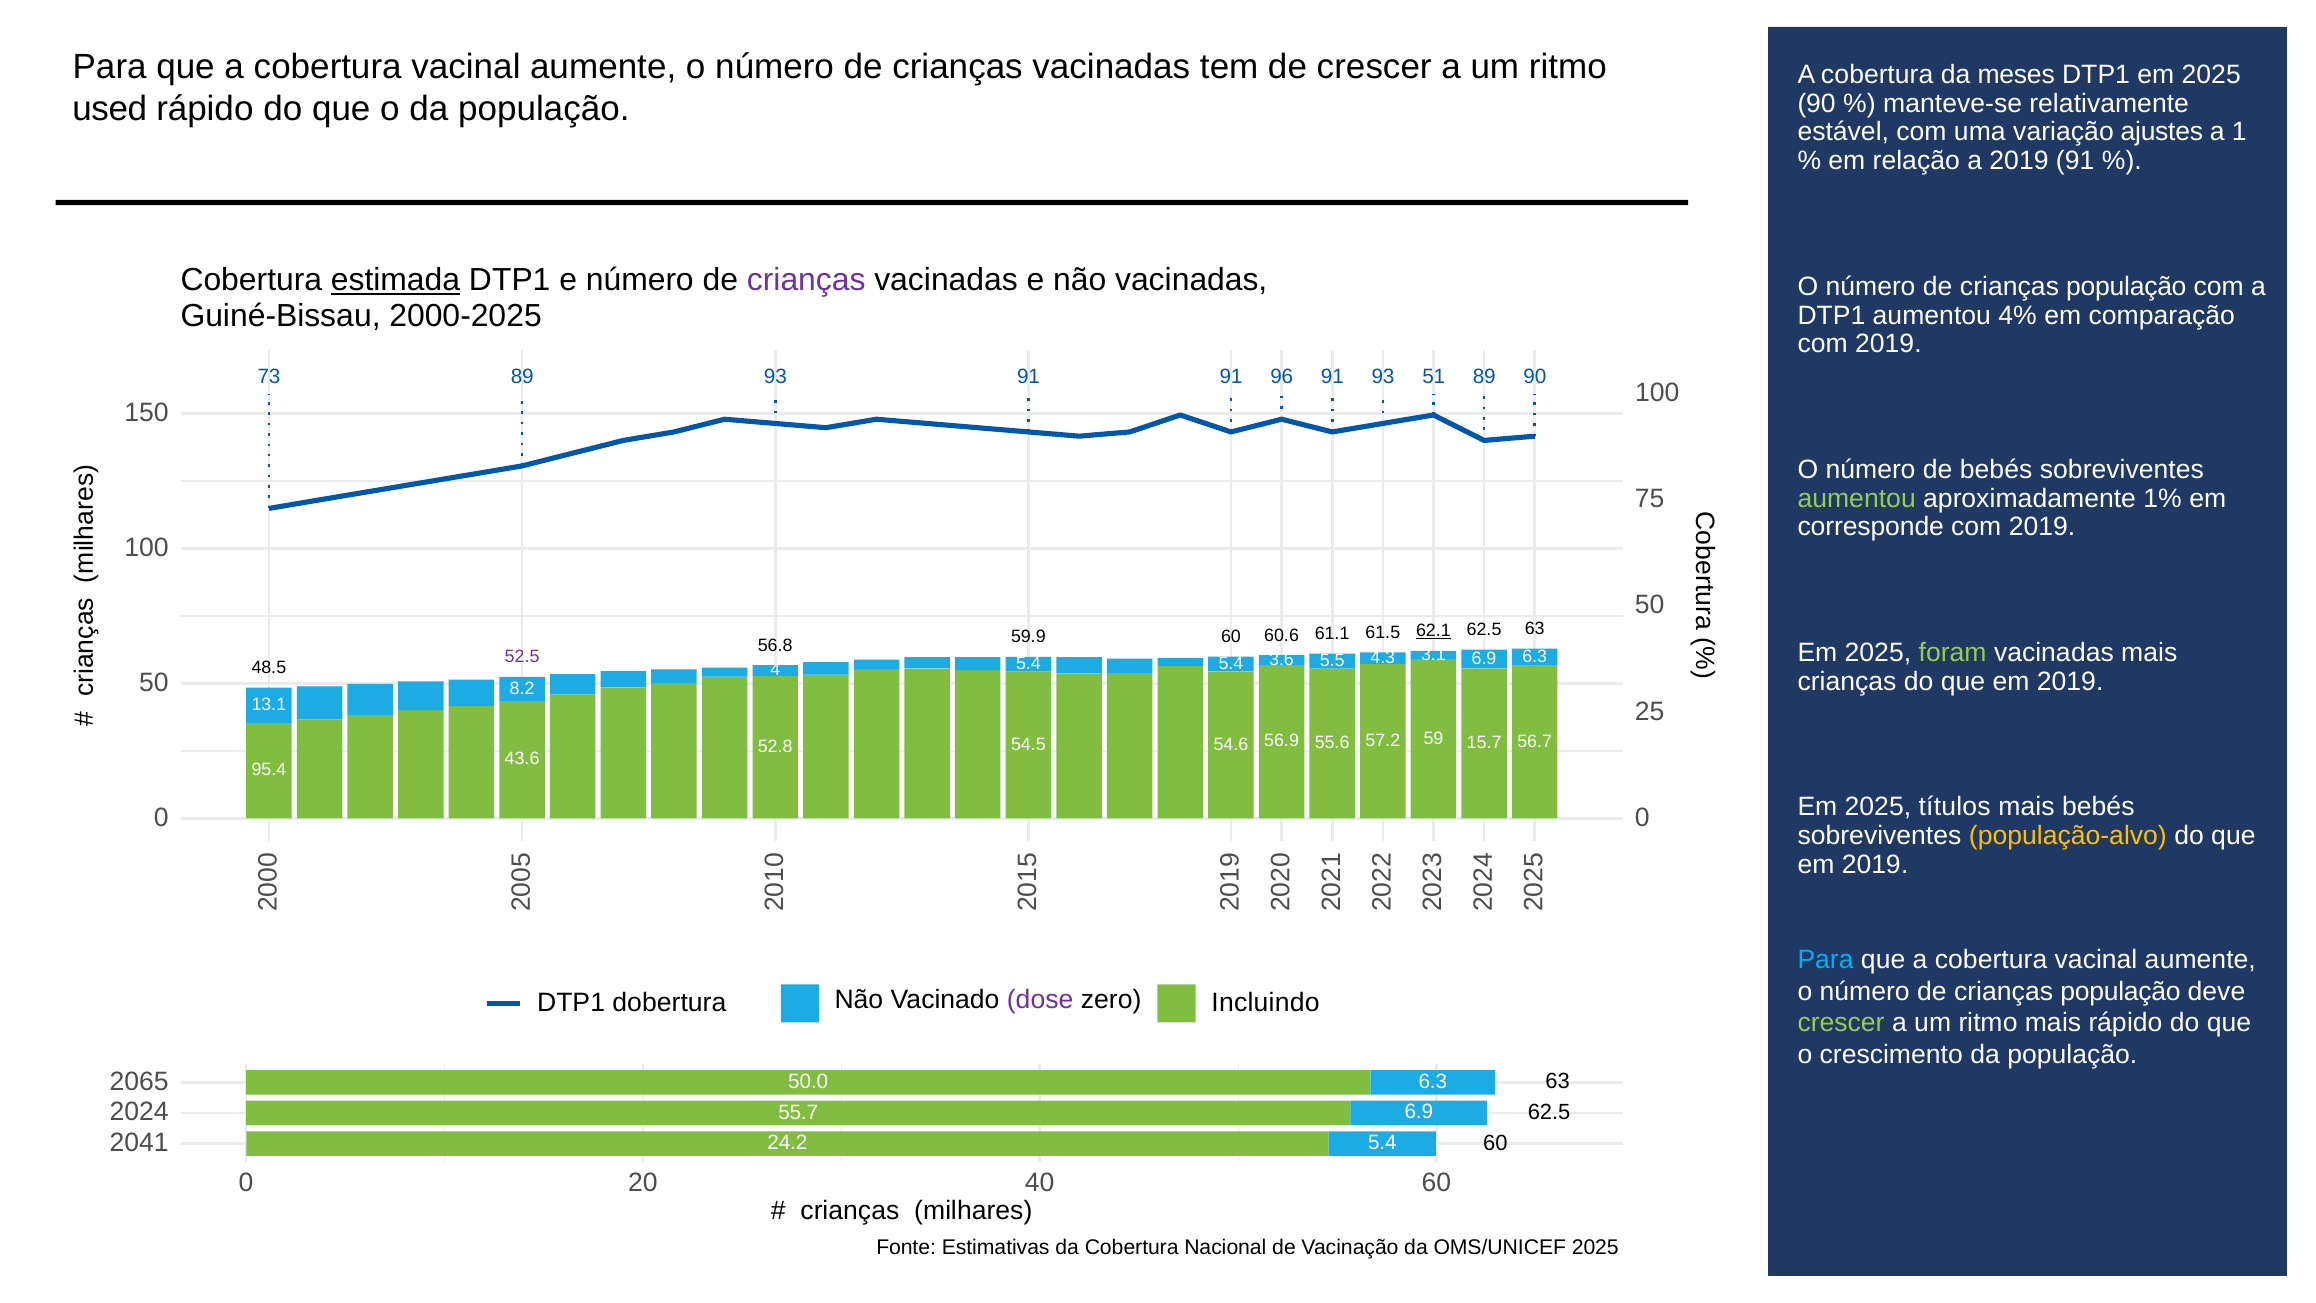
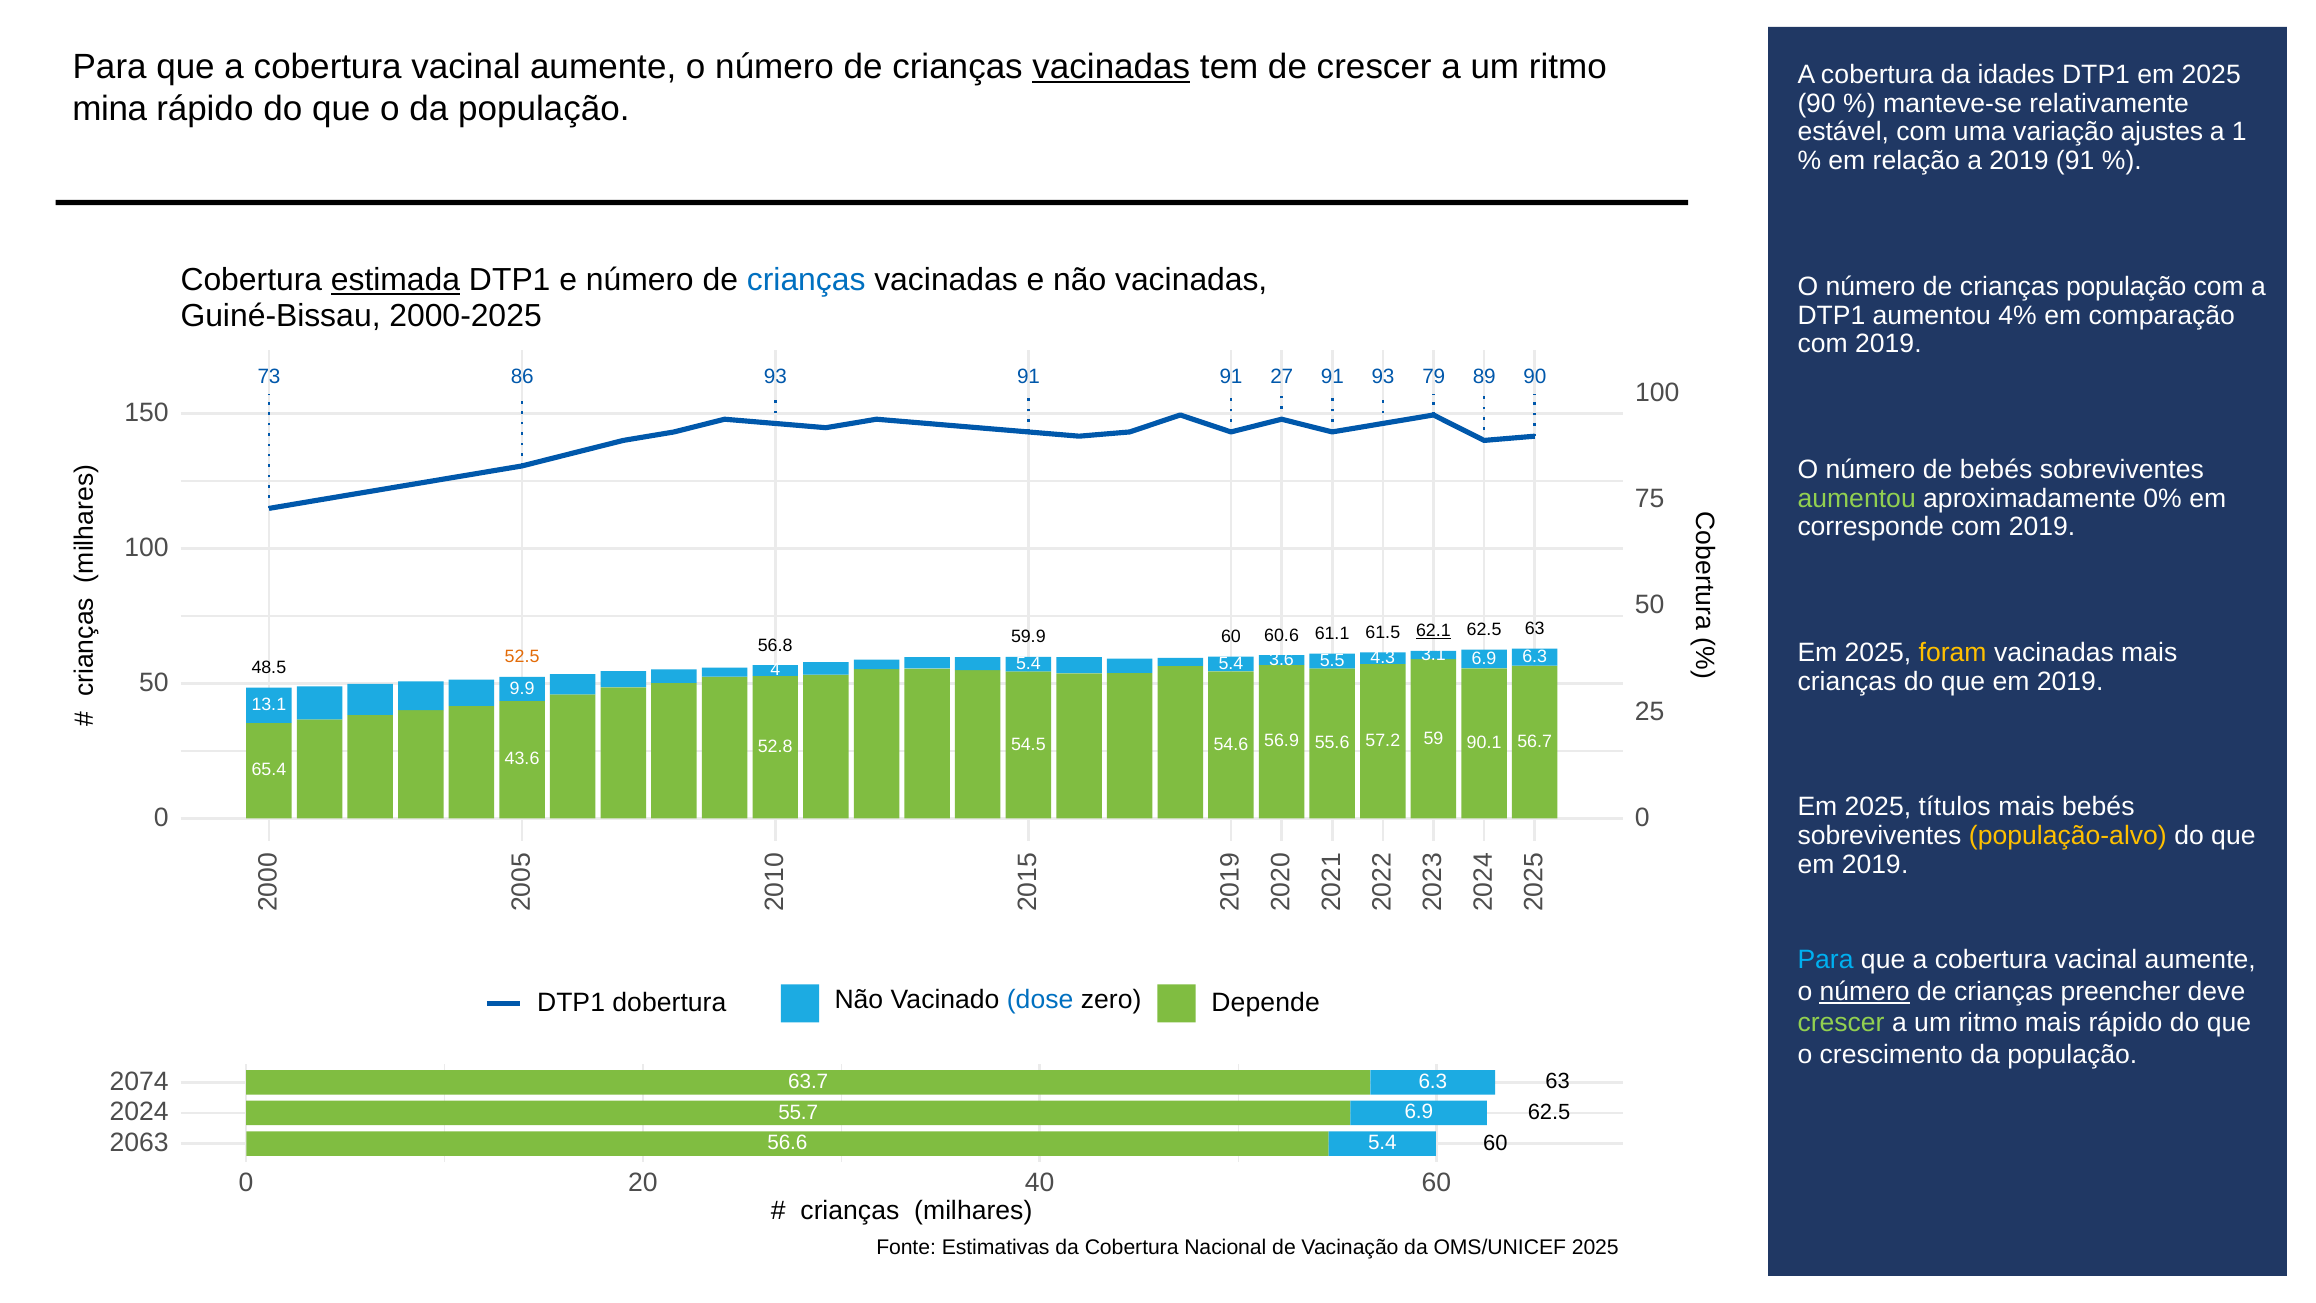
vacinadas at (1111, 67) underline: none -> present
meses: meses -> idades
used: used -> mina
crianças at (806, 280) colour: purple -> blue
73 89: 89 -> 86
96: 96 -> 27
51: 51 -> 79
1%: 1% -> 0%
foram colour: light green -> yellow
52.5 colour: purple -> orange
8.2: 8.2 -> 9.9
15.7: 15.7 -> 90.1
95.4: 95.4 -> 65.4
número at (1865, 991) underline: none -> present
população at (2120, 991): população -> preencher
dose colour: purple -> blue
Incluindo: Incluindo -> Depende
2065: 2065 -> 2074
50.0: 50.0 -> 63.7
2041: 2041 -> 2063
24.2: 24.2 -> 56.6
